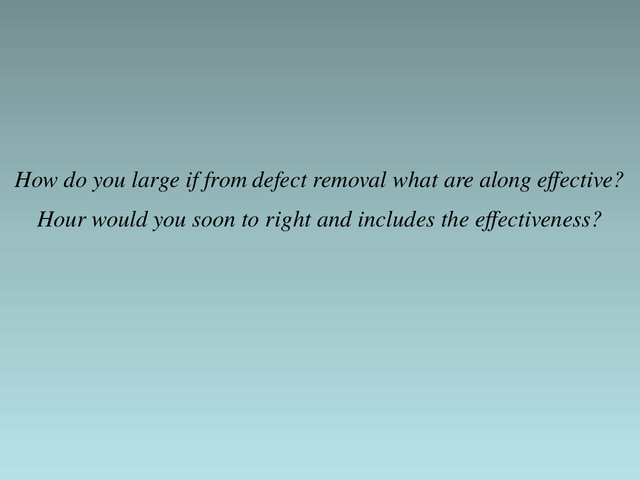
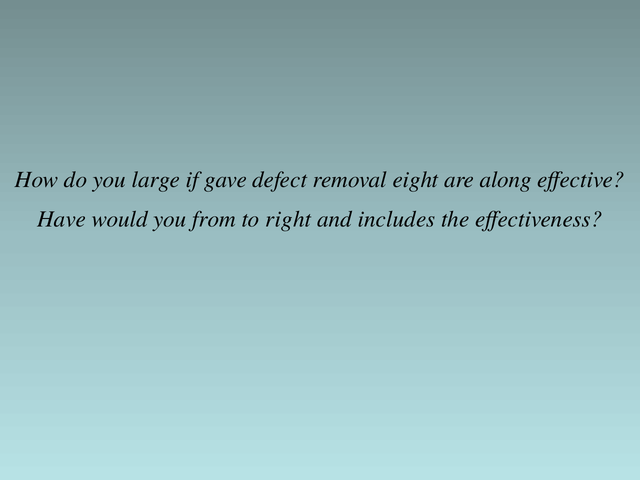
from: from -> gave
what: what -> eight
Hour: Hour -> Have
soon: soon -> from
